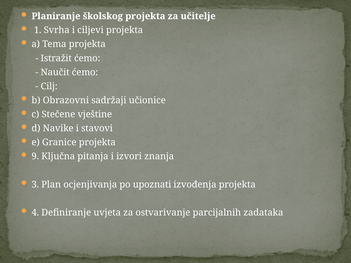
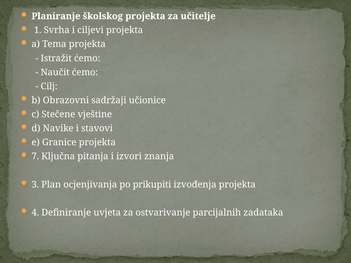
9: 9 -> 7
upoznati: upoznati -> prikupiti
